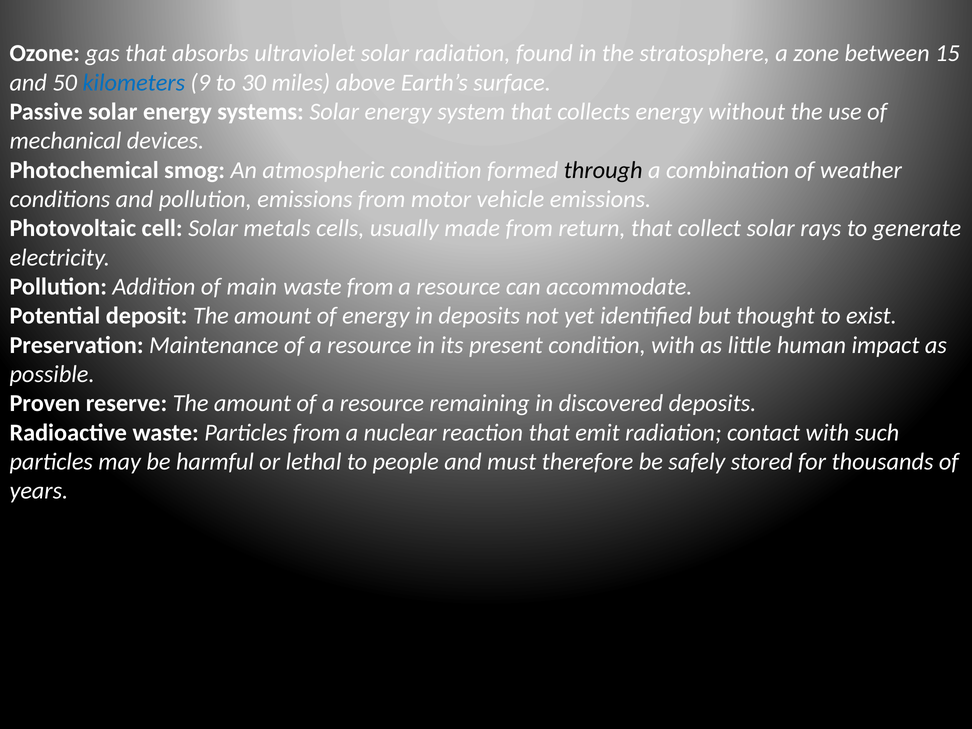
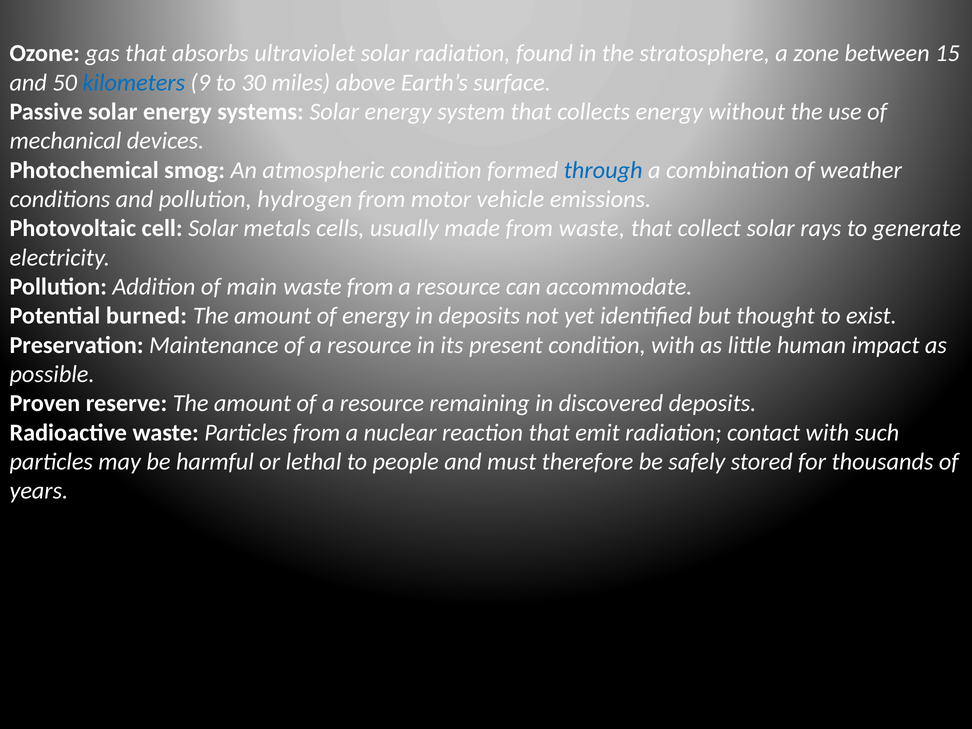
through colour: black -> blue
pollution emissions: emissions -> hydrogen
from return: return -> waste
deposit: deposit -> burned
